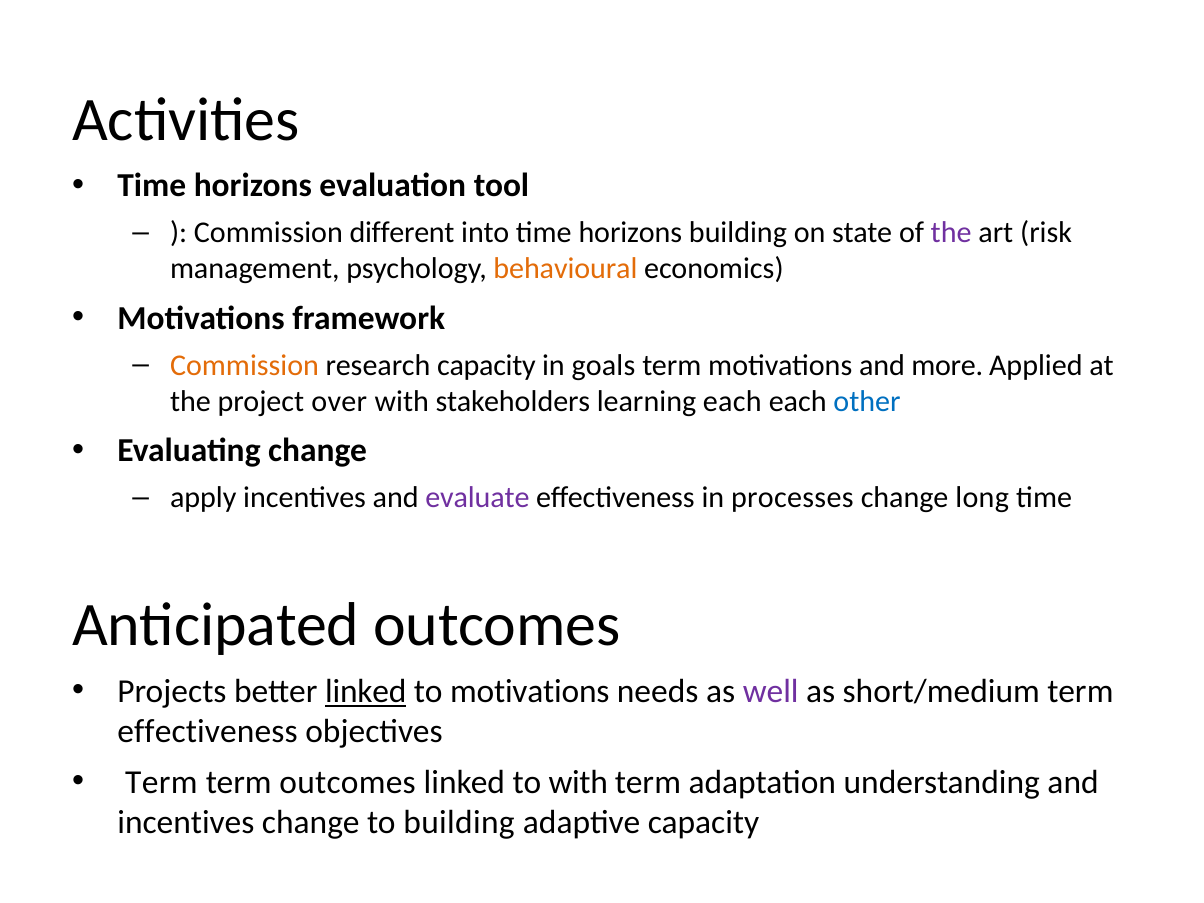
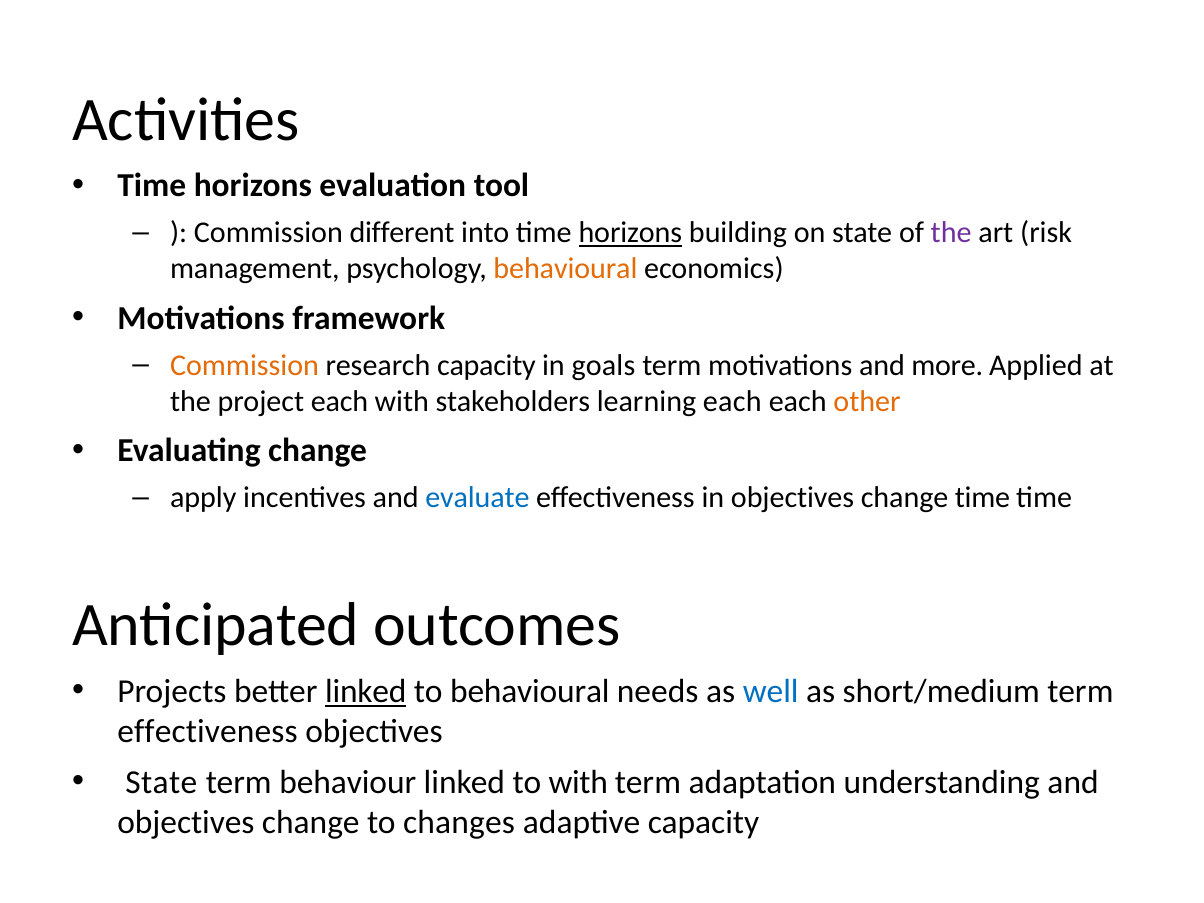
horizons at (630, 233) underline: none -> present
project over: over -> each
other colour: blue -> orange
evaluate colour: purple -> blue
in processes: processes -> objectives
change long: long -> time
to motivations: motivations -> behavioural
well colour: purple -> blue
Term at (161, 782): Term -> State
term outcomes: outcomes -> behaviour
incentives at (186, 822): incentives -> objectives
to building: building -> changes
